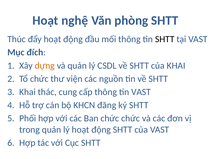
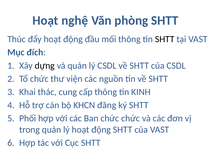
dựng colour: orange -> black
của KHAI: KHAI -> CSDL
tin VAST: VAST -> KINH
